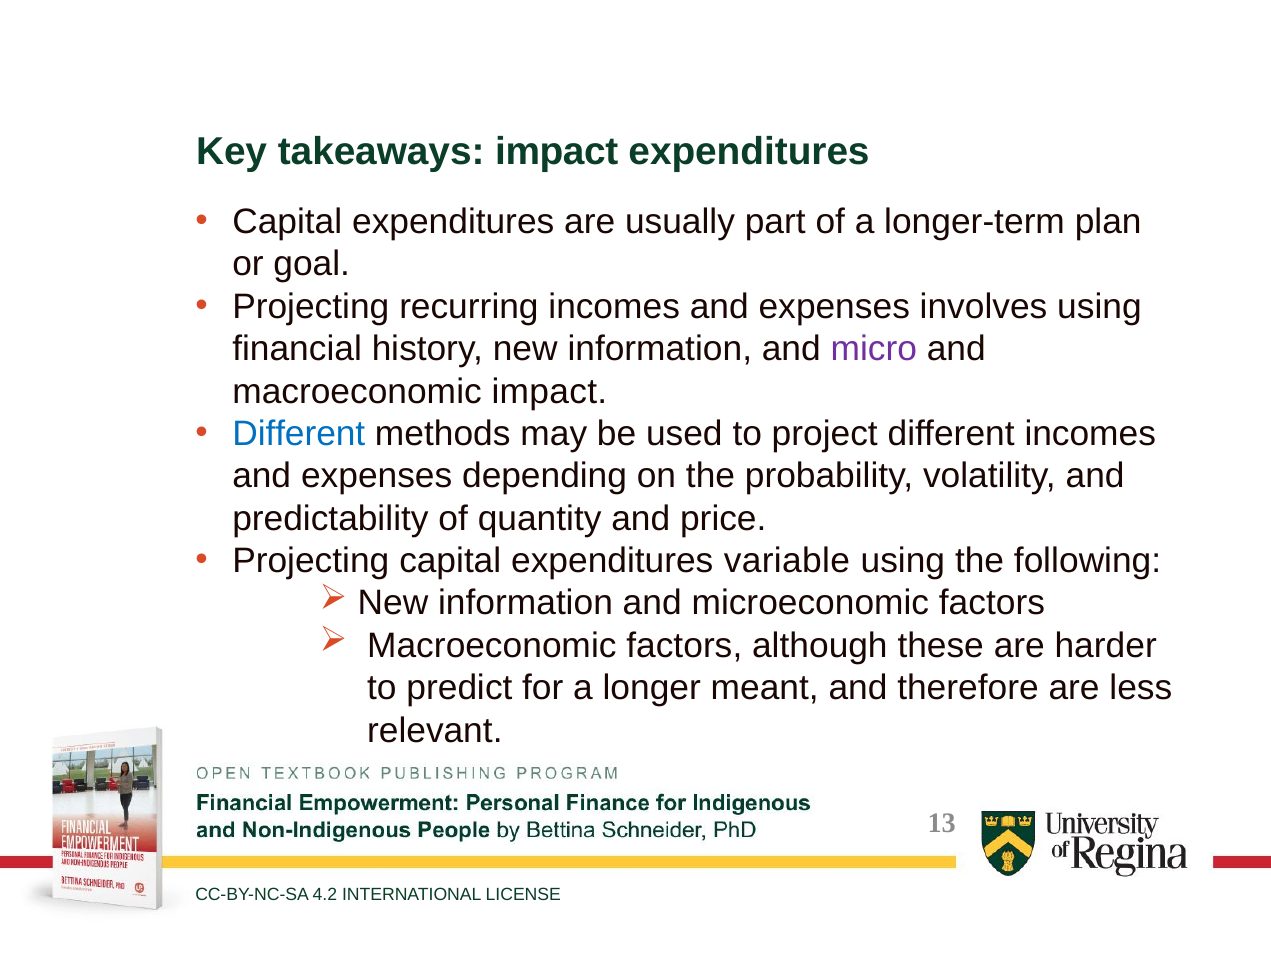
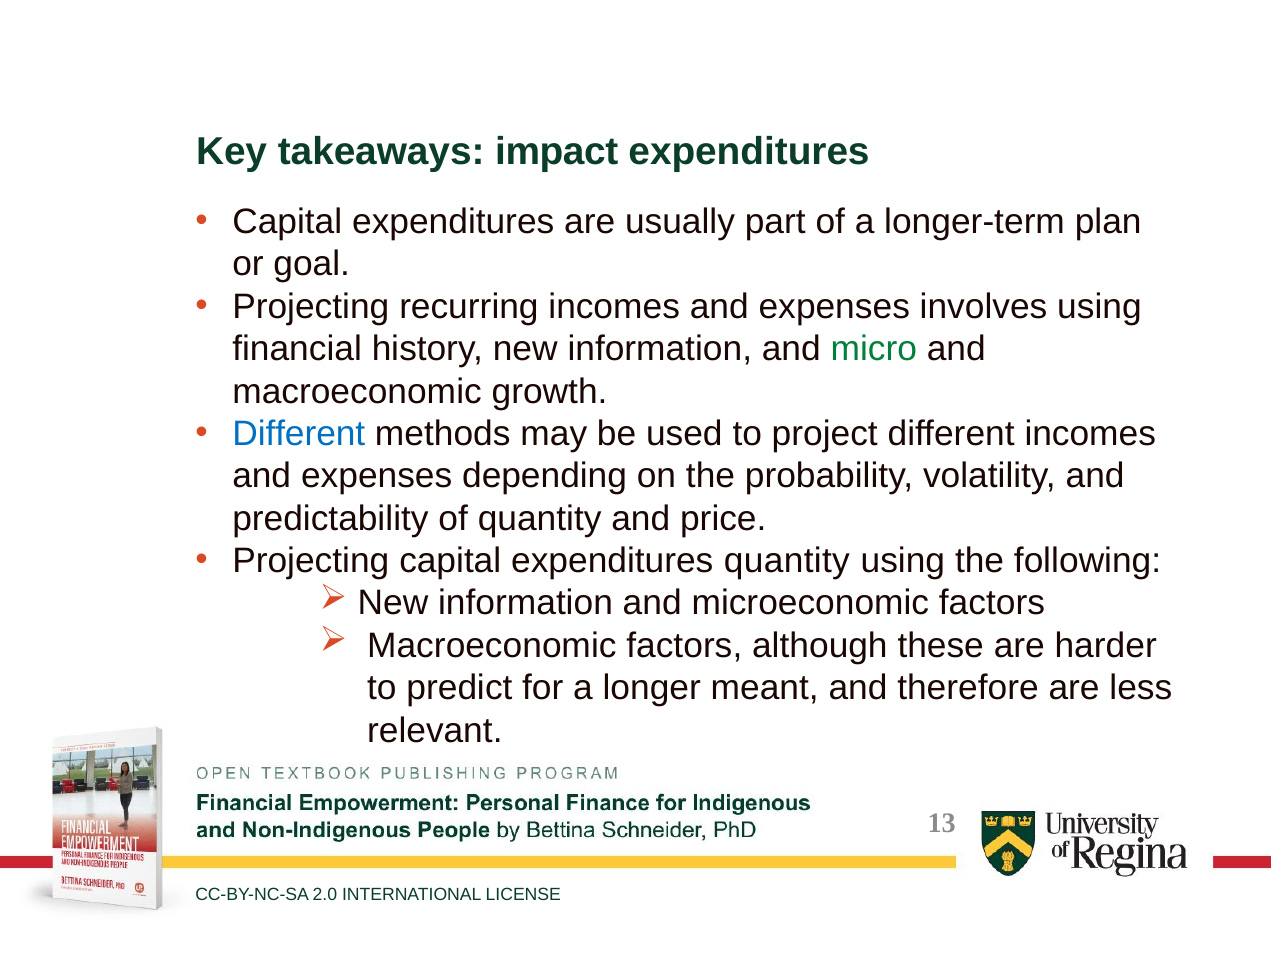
micro colour: purple -> green
macroeconomic impact: impact -> growth
expenditures variable: variable -> quantity
4.2: 4.2 -> 2.0
